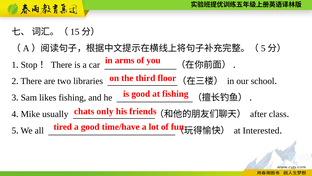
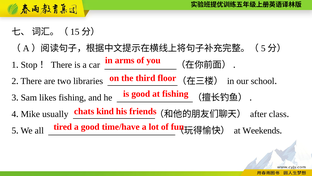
only: only -> kind
Interested: Interested -> Weekends
